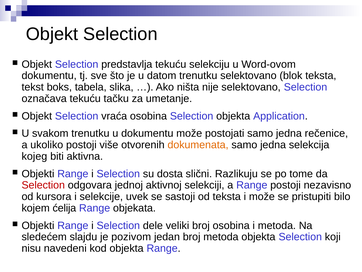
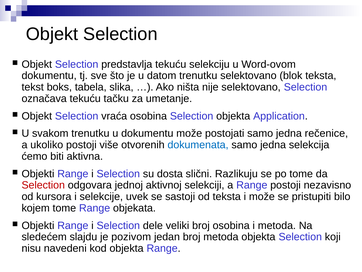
dokumenata colour: orange -> blue
kojeg: kojeg -> ćemo
kojem ćelija: ćelija -> tome
